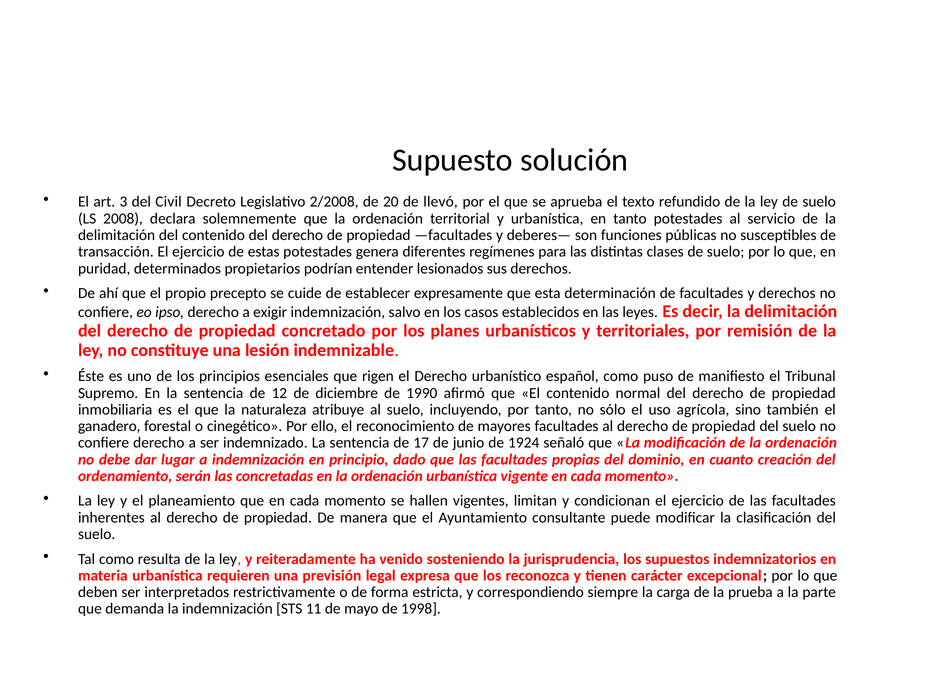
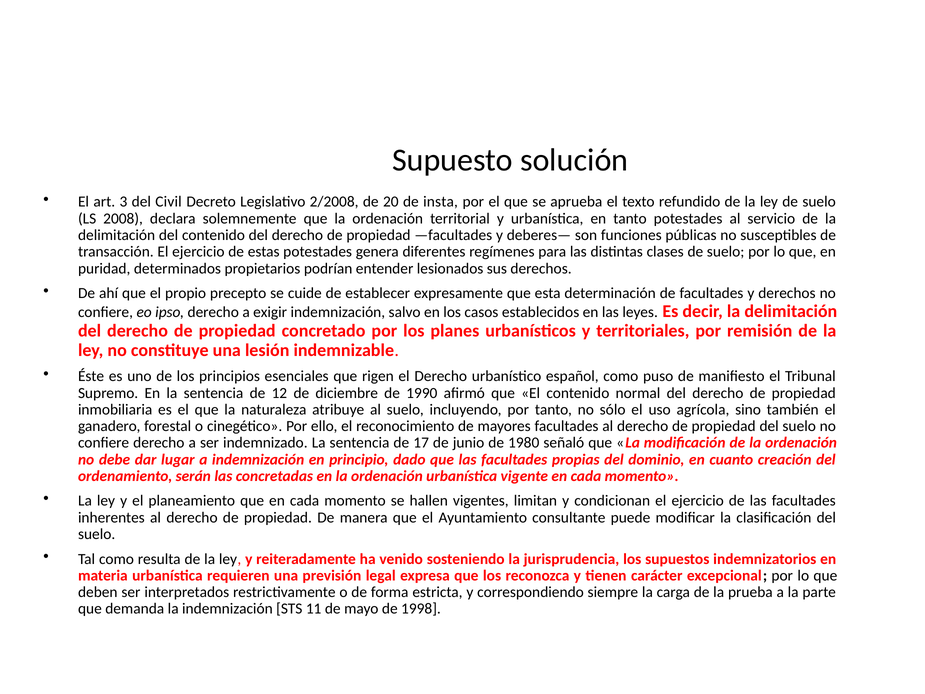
llevó: llevó -> insta
1924: 1924 -> 1980
